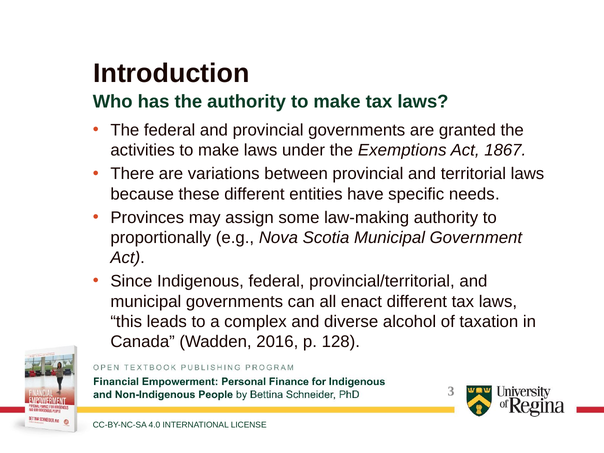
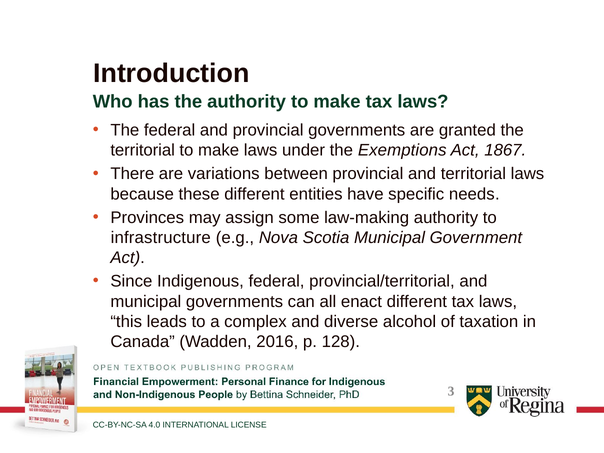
activities at (143, 150): activities -> territorial
proportionally: proportionally -> infrastructure
